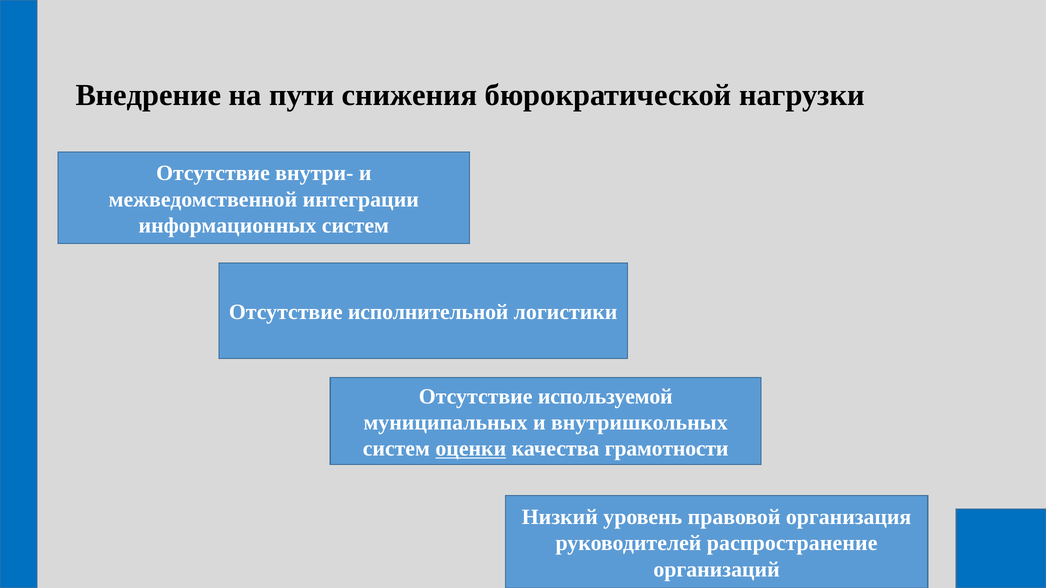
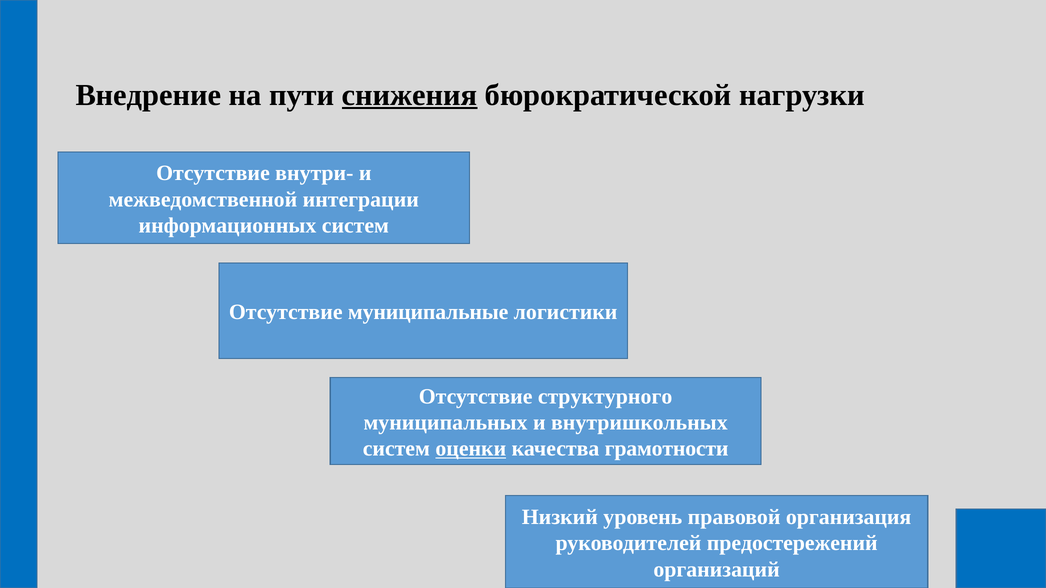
снижения underline: none -> present
исполнительной: исполнительной -> муниципальные
используемой: используемой -> структурного
распространение: распространение -> предостережений
